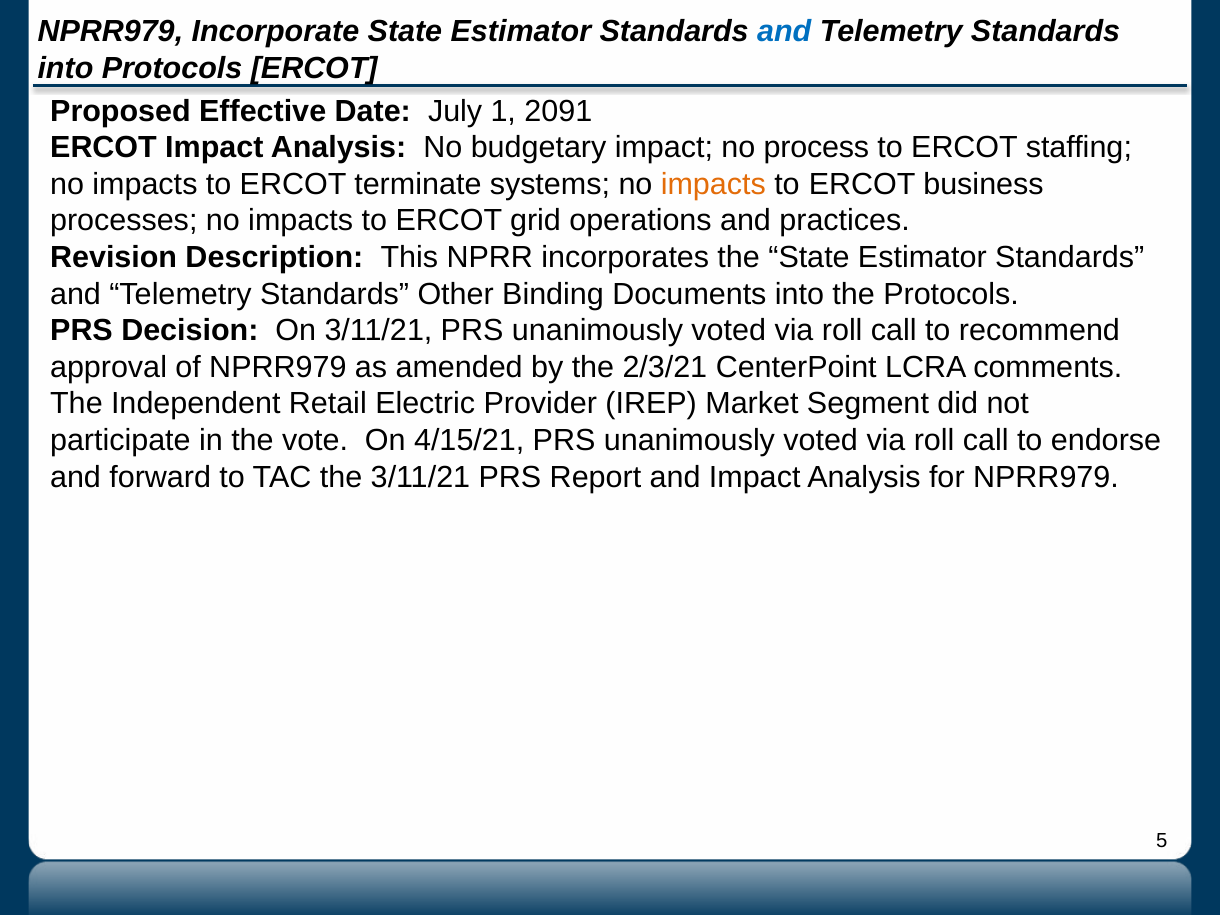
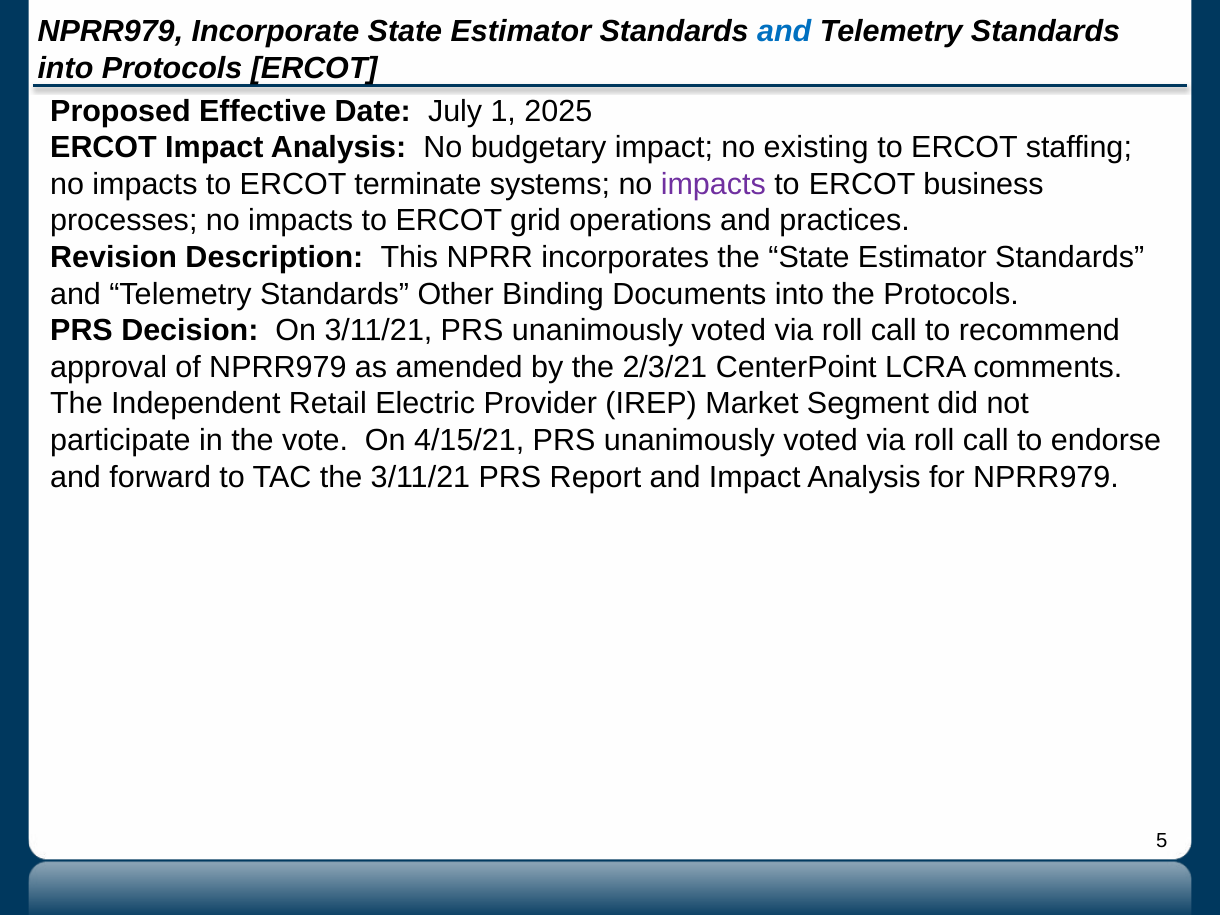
2091: 2091 -> 2025
process: process -> existing
impacts at (713, 184) colour: orange -> purple
